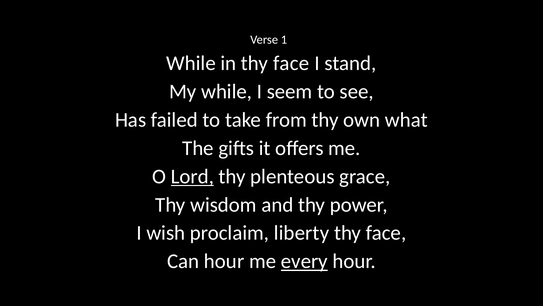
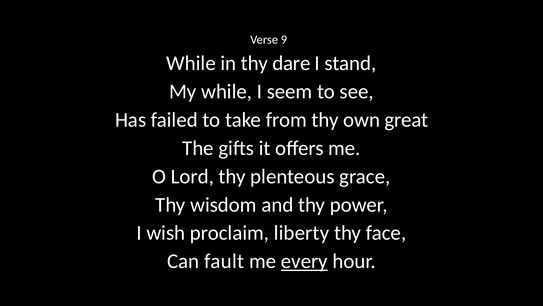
1: 1 -> 9
in thy face: face -> dare
what: what -> great
Lord underline: present -> none
Can hour: hour -> fault
